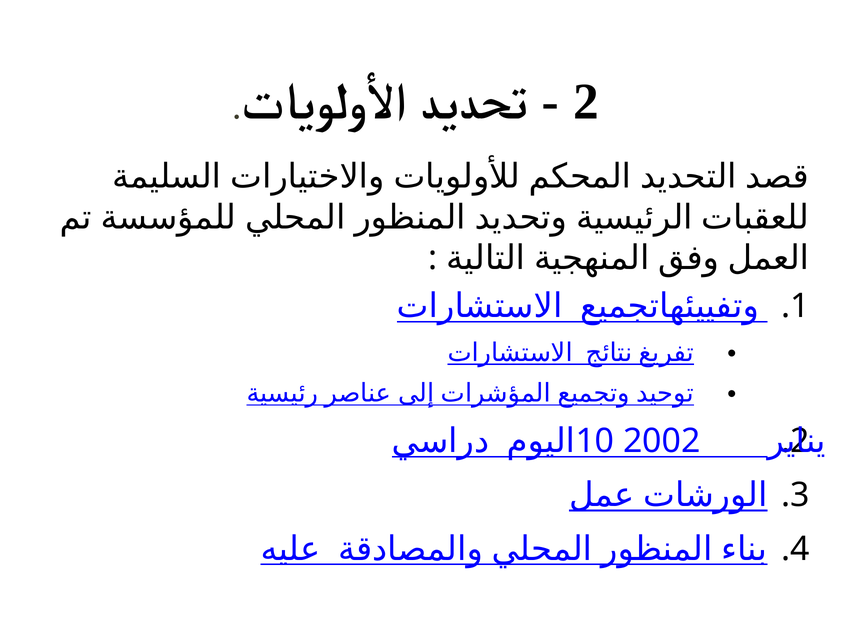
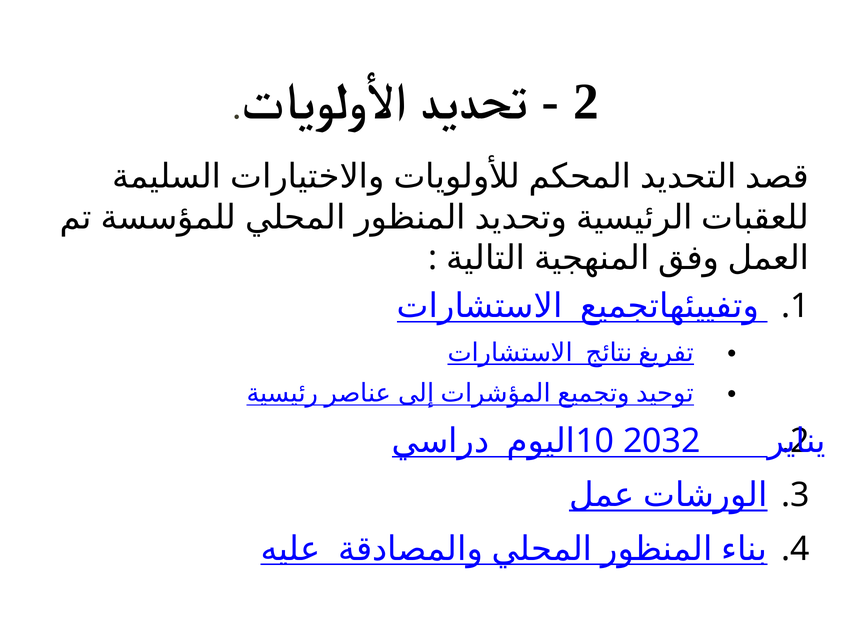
2002: 2002 -> 2032
